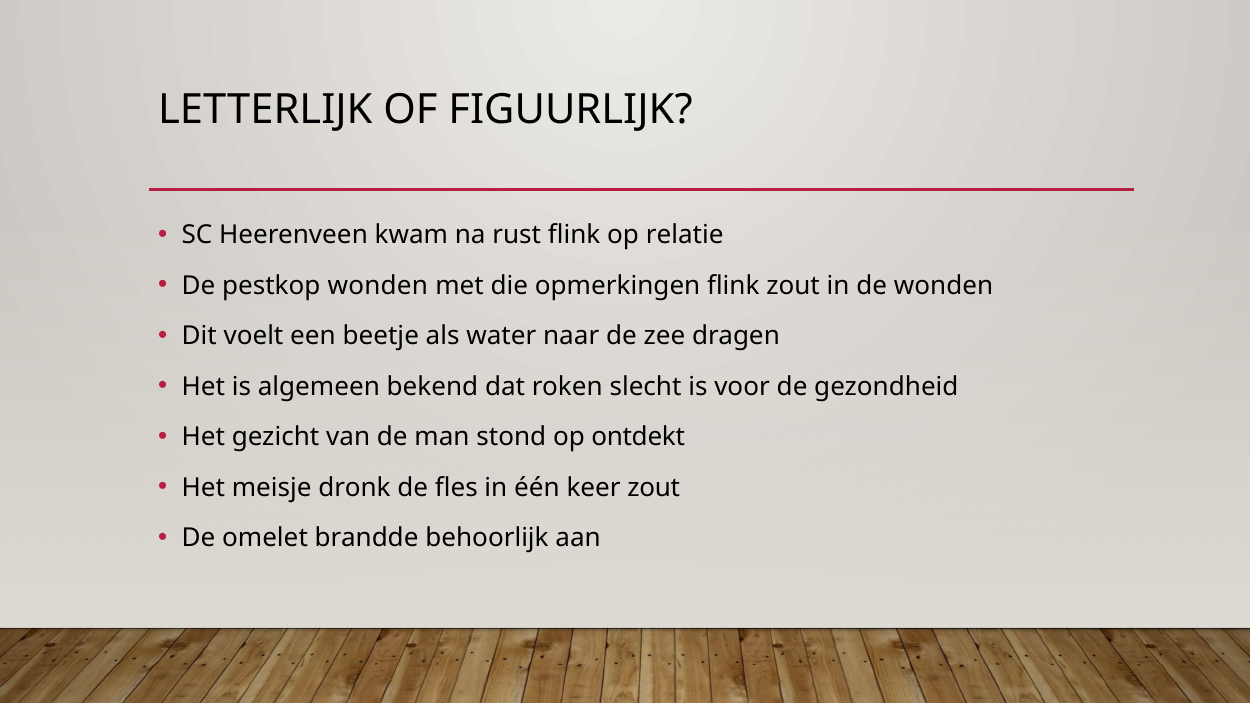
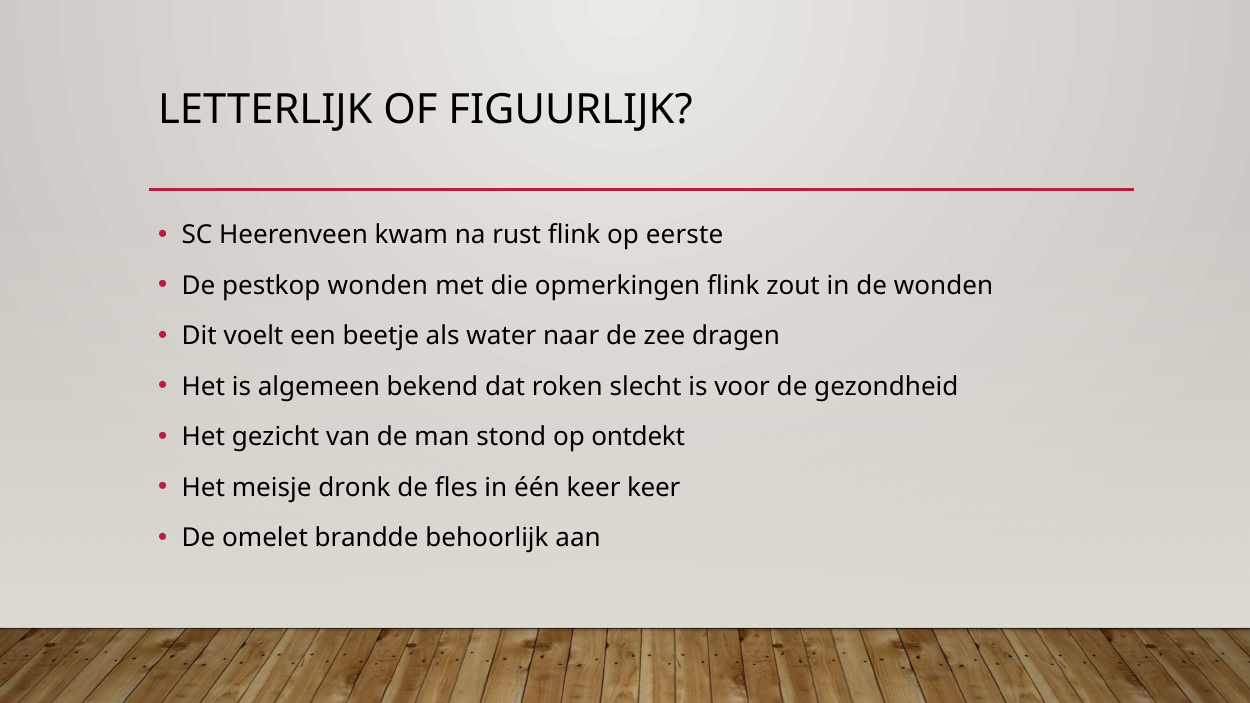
relatie: relatie -> eerste
keer zout: zout -> keer
